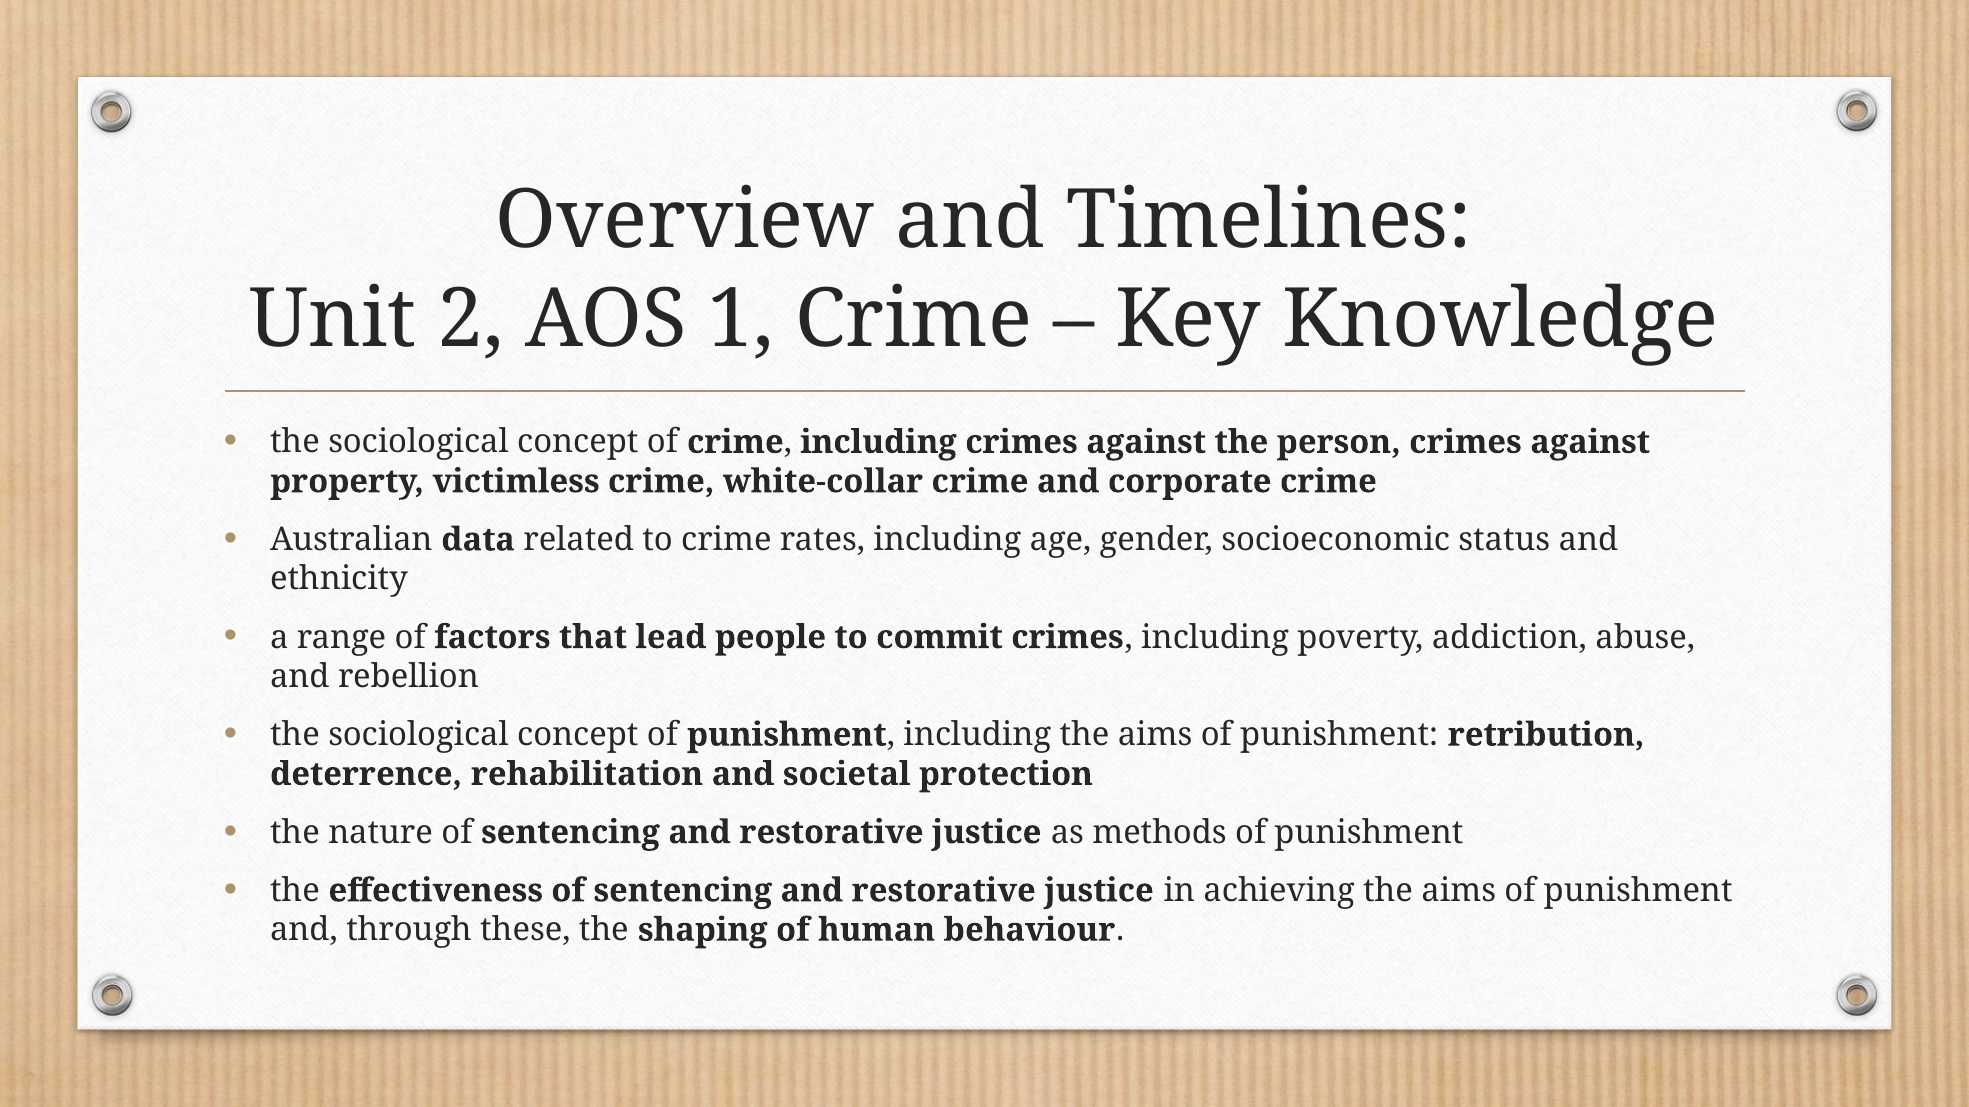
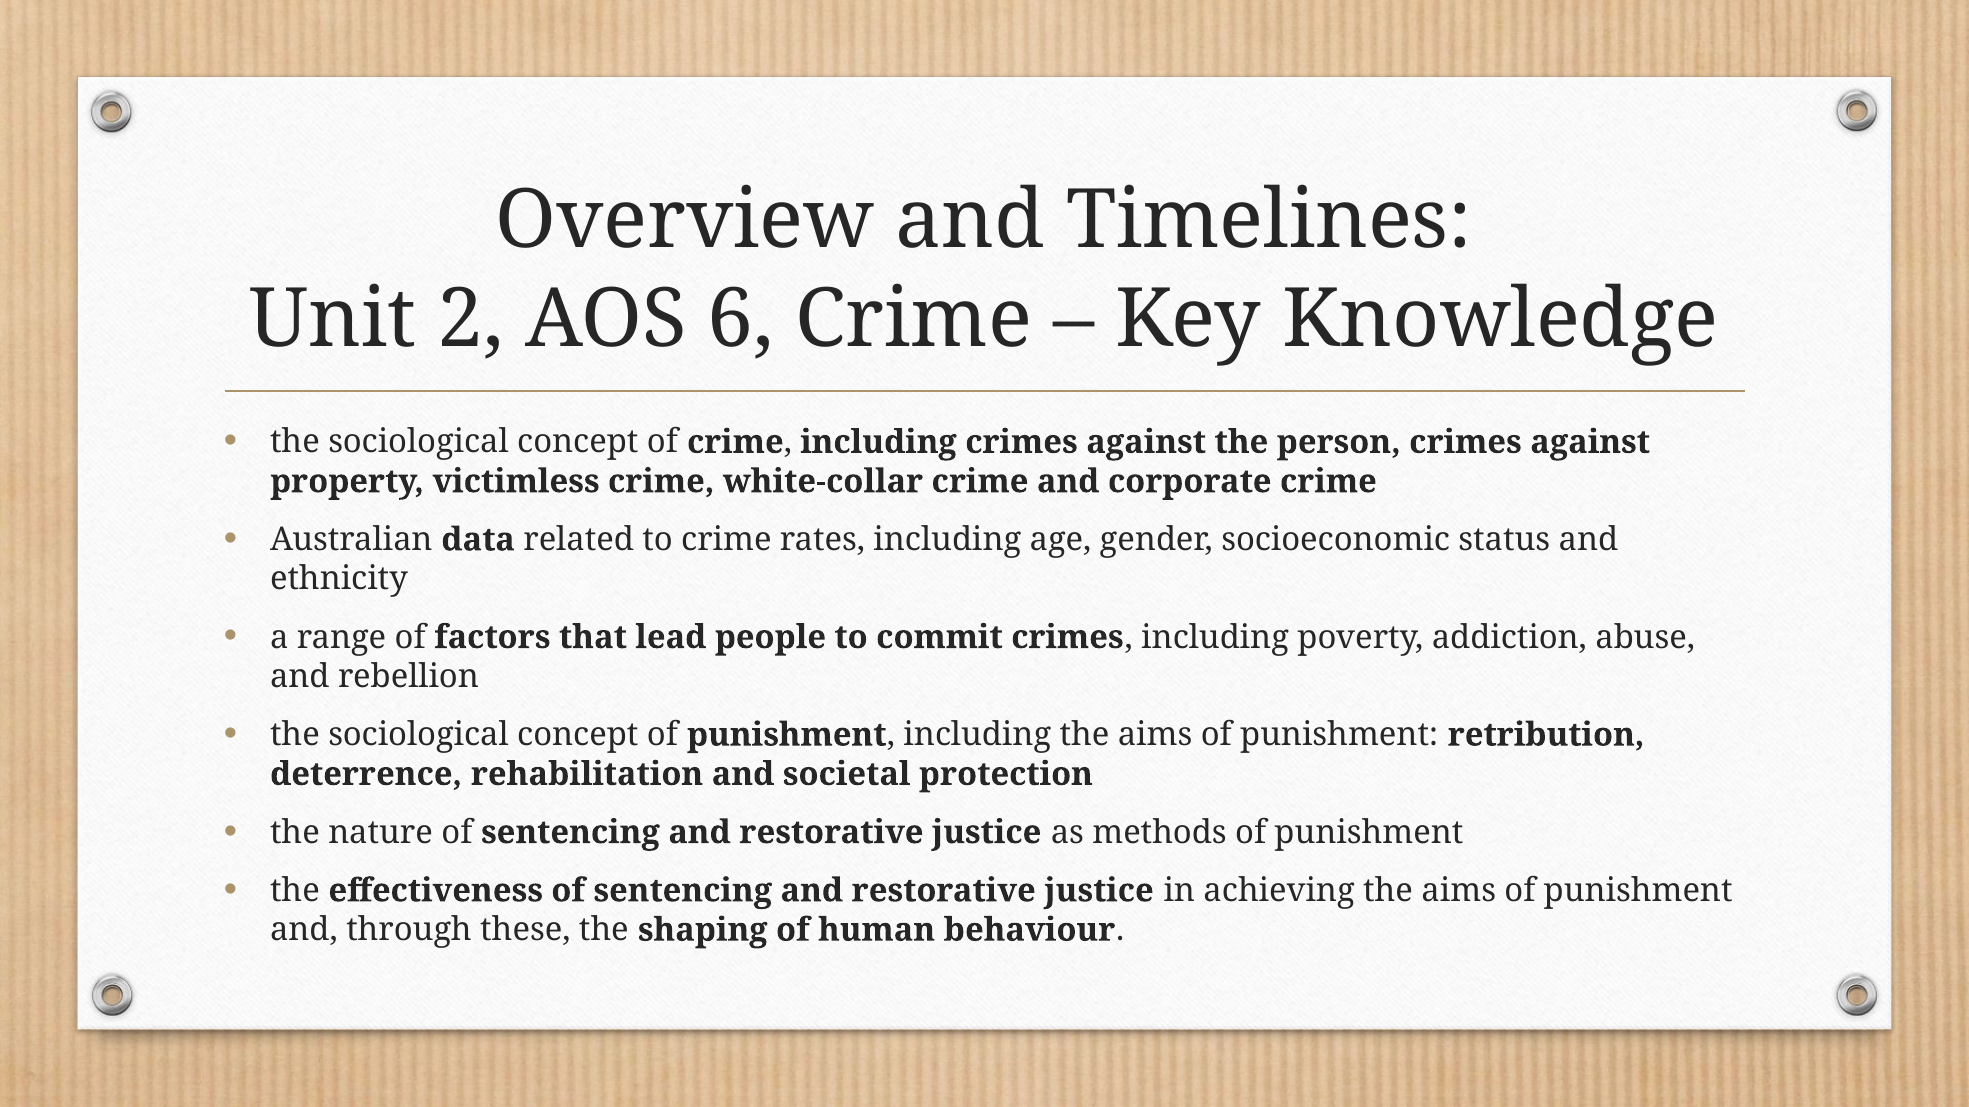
1: 1 -> 6
